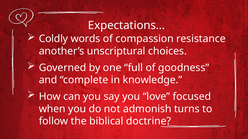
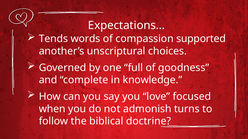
Coldly: Coldly -> Tends
resistance: resistance -> supported
